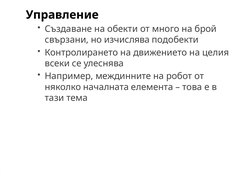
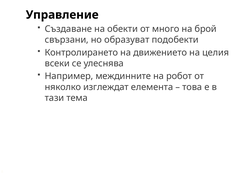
изчислява: изчислява -> образуват
началната: началната -> изглеждат
